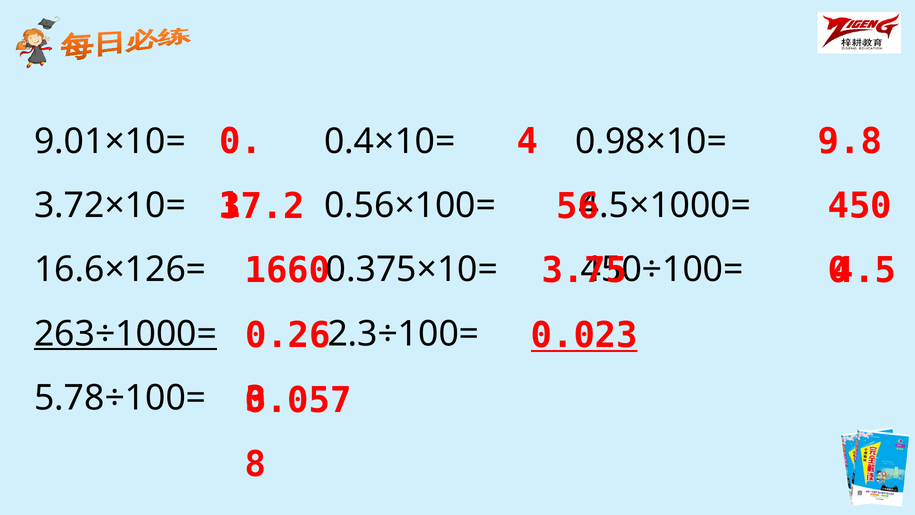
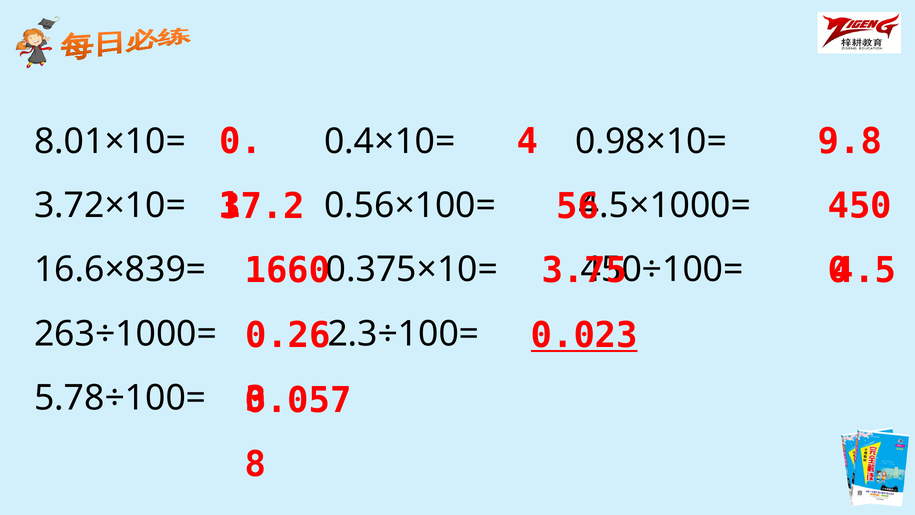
9.01×10=: 9.01×10= -> 8.01×10=
16.6×126=: 16.6×126= -> 16.6×839=
263÷1000= underline: present -> none
